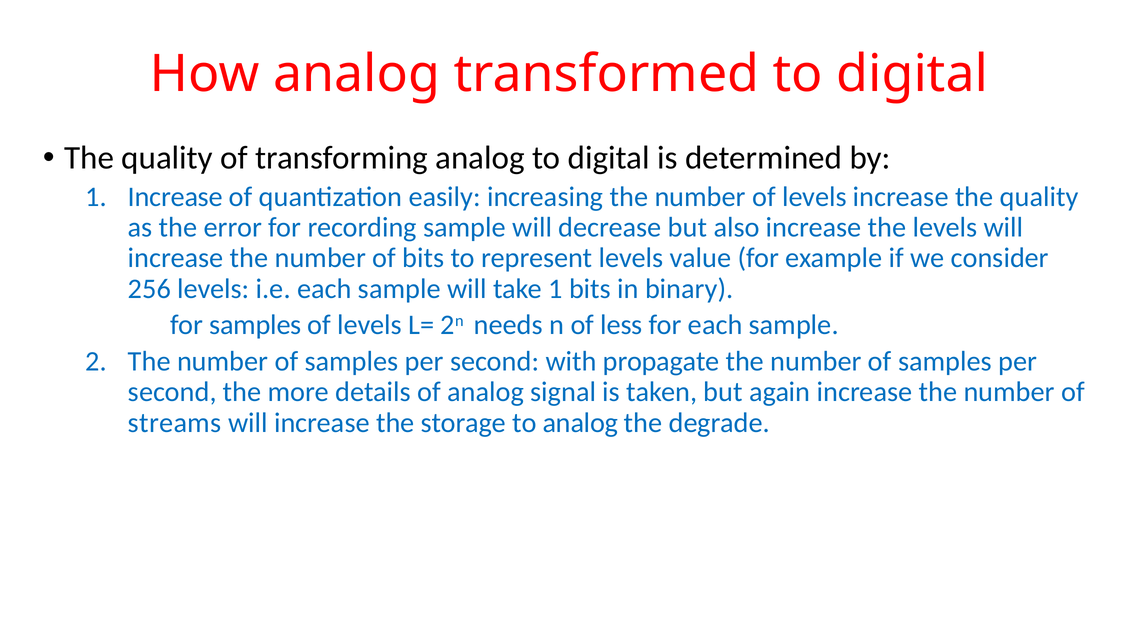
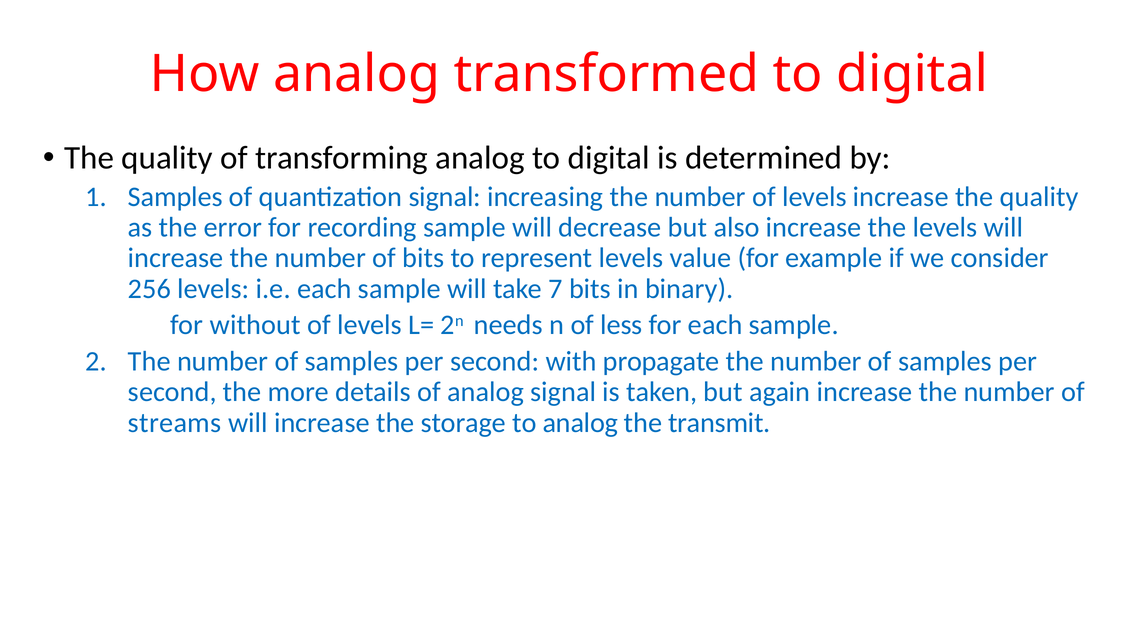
Increase at (175, 197): Increase -> Samples
quantization easily: easily -> signal
take 1: 1 -> 7
for samples: samples -> without
degrade: degrade -> transmit
